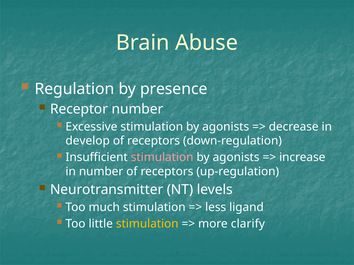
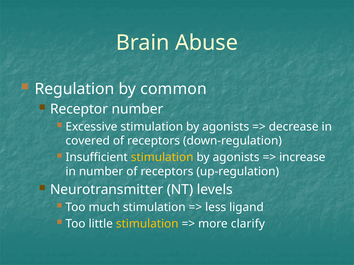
presence: presence -> common
develop: develop -> covered
stimulation at (162, 158) colour: pink -> yellow
